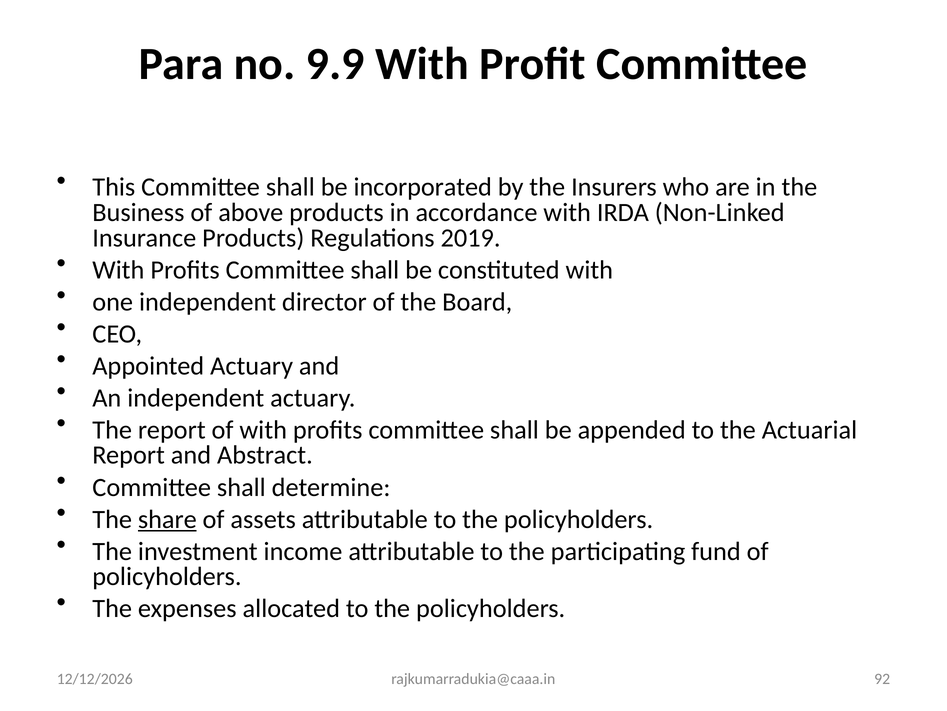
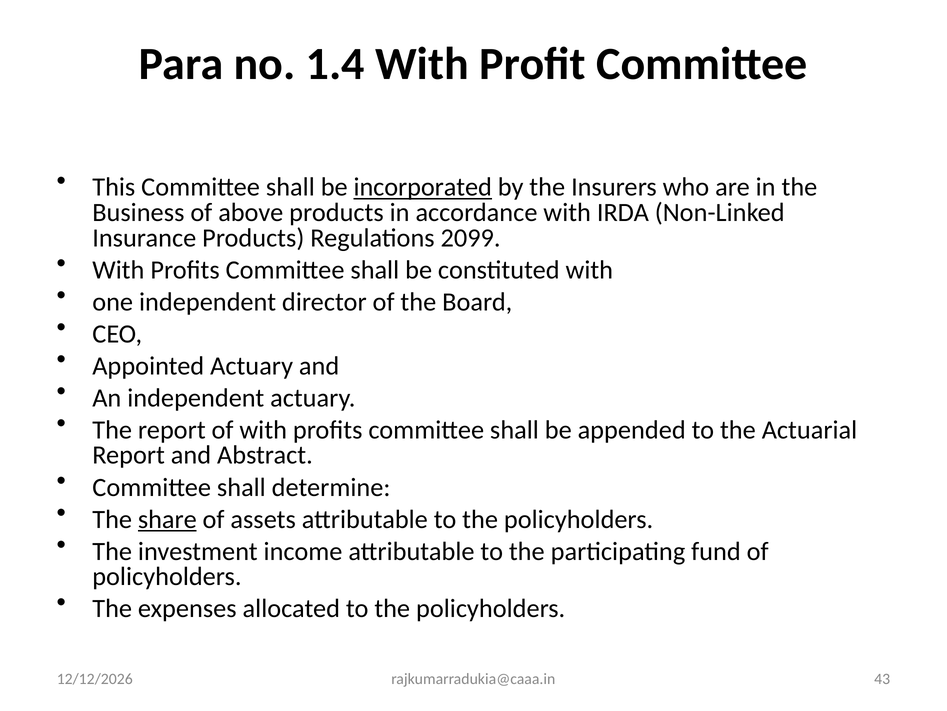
9.9: 9.9 -> 1.4
incorporated underline: none -> present
2019: 2019 -> 2099
92: 92 -> 43
